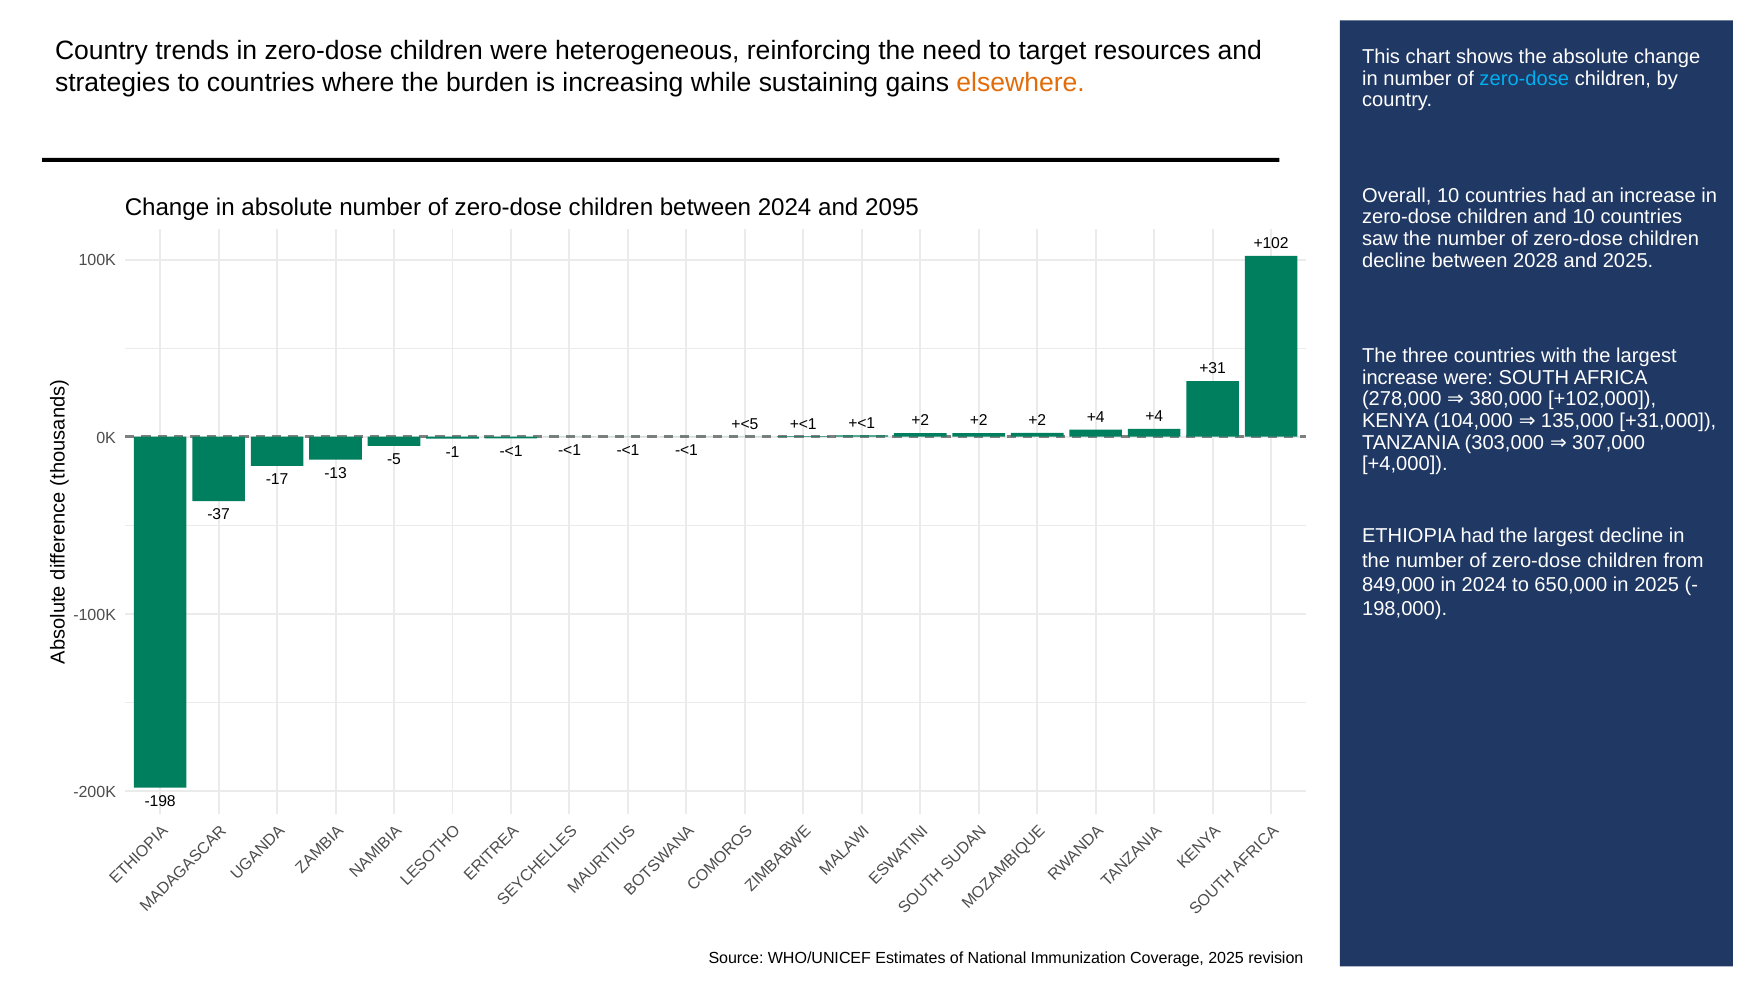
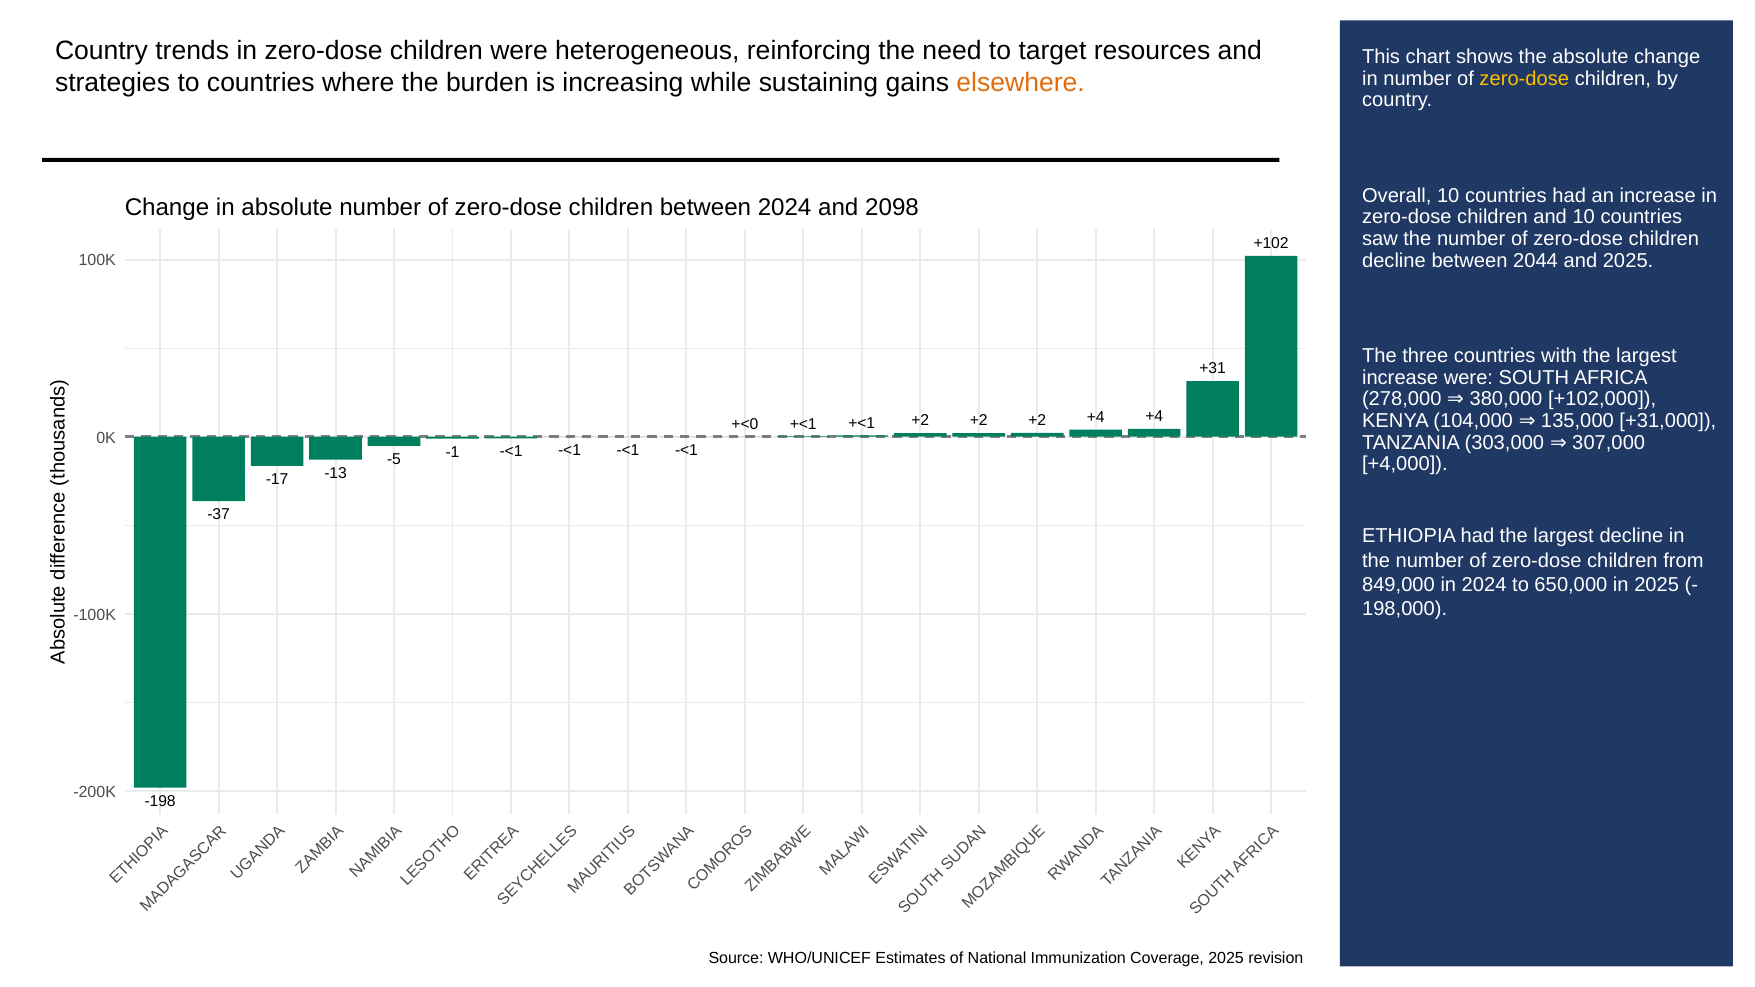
zero-dose at (1524, 78) colour: light blue -> yellow
2095: 2095 -> 2098
2028: 2028 -> 2044
+<5: +<5 -> +<0
